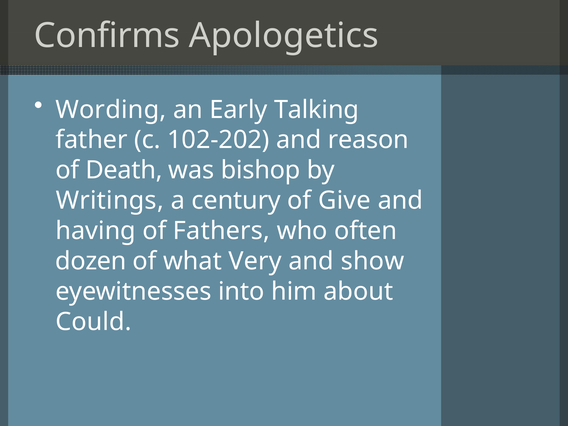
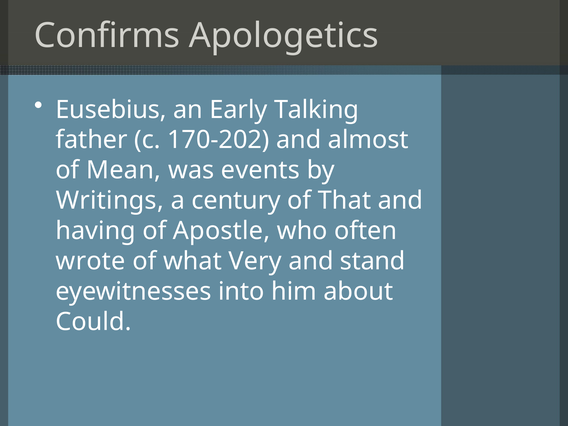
Wording: Wording -> Eusebius
102-202: 102-202 -> 170-202
reason: reason -> almost
Death: Death -> Mean
bishop: bishop -> events
Give: Give -> That
Fathers: Fathers -> Apostle
dozen: dozen -> wrote
show: show -> stand
